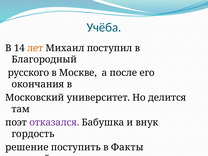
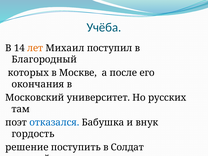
русского: русского -> которых
делится: делится -> русских
отказался colour: purple -> blue
Факты: Факты -> Солдат
